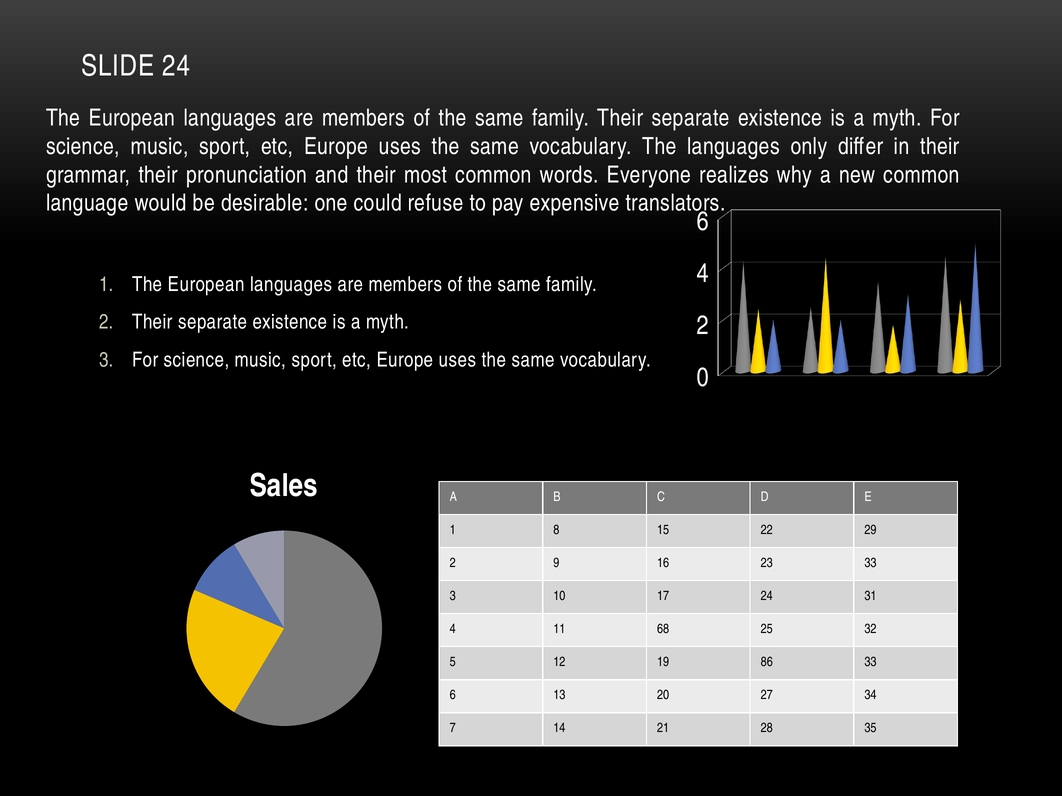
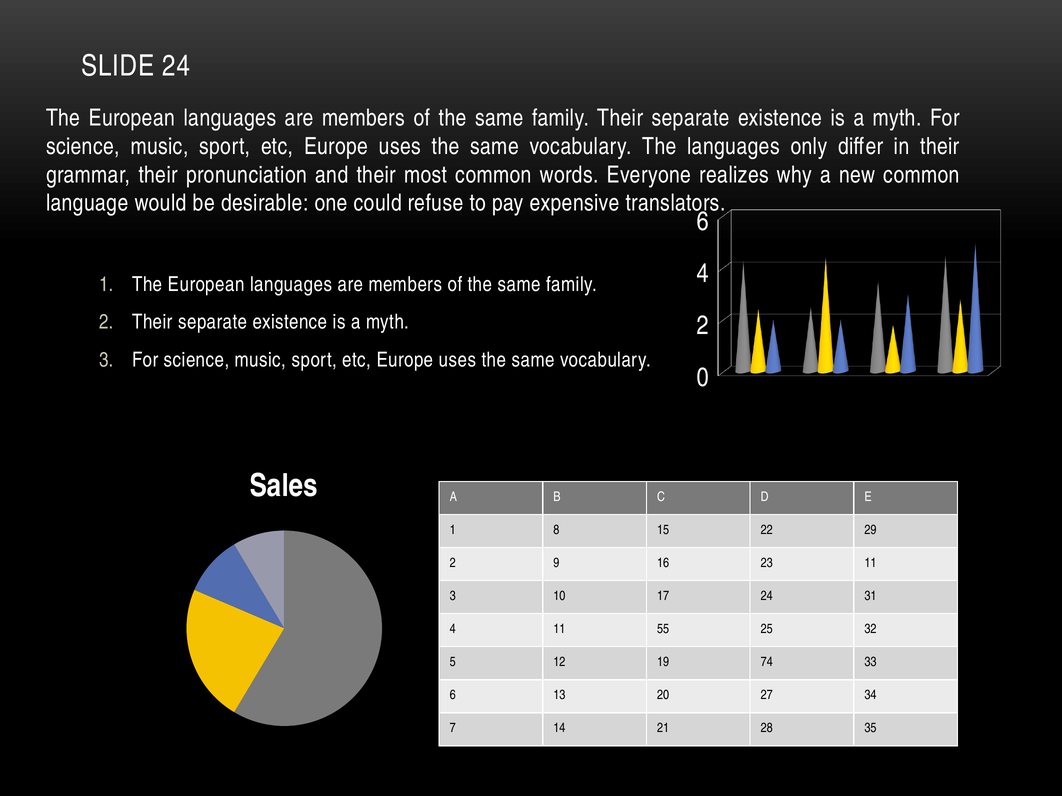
23 33: 33 -> 11
68: 68 -> 55
86: 86 -> 74
